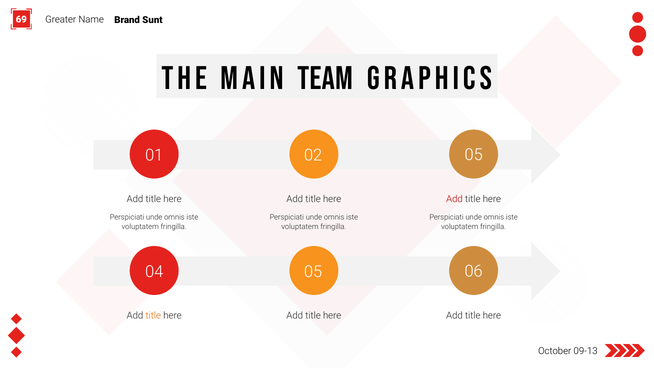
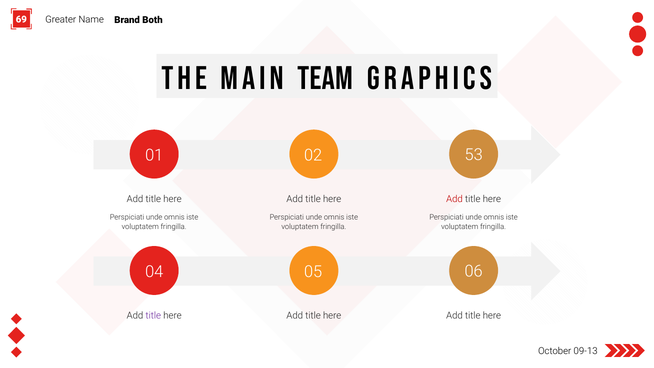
Sunt: Sunt -> Both
02 05: 05 -> 53
title at (153, 315) colour: orange -> purple
